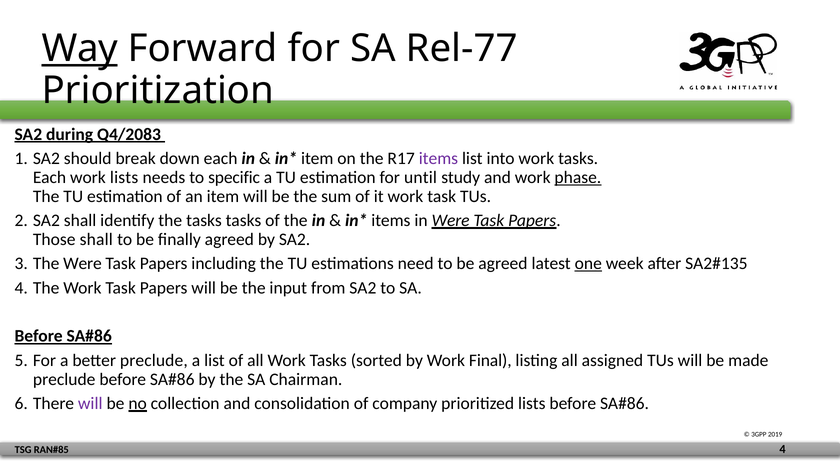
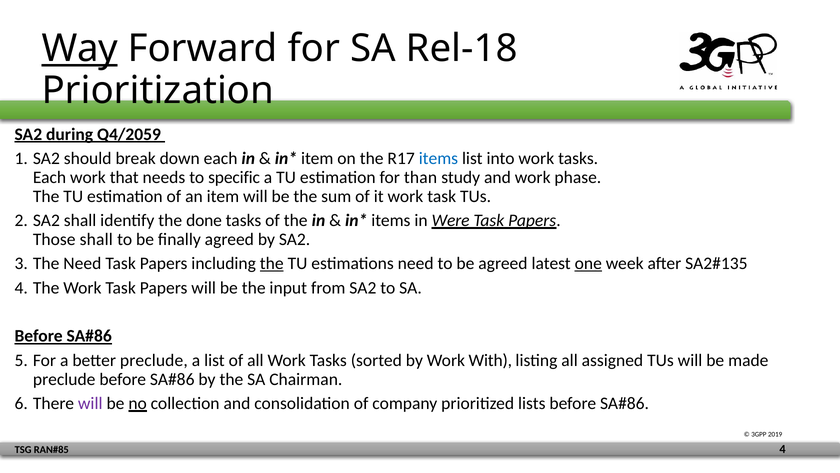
Rel-77: Rel-77 -> Rel-18
Q4/2083: Q4/2083 -> Q4/2059
items at (438, 158) colour: purple -> blue
work lists: lists -> that
until: until -> than
phase underline: present -> none
the tasks: tasks -> done
The Were: Were -> Need
the at (272, 263) underline: none -> present
Final: Final -> With
